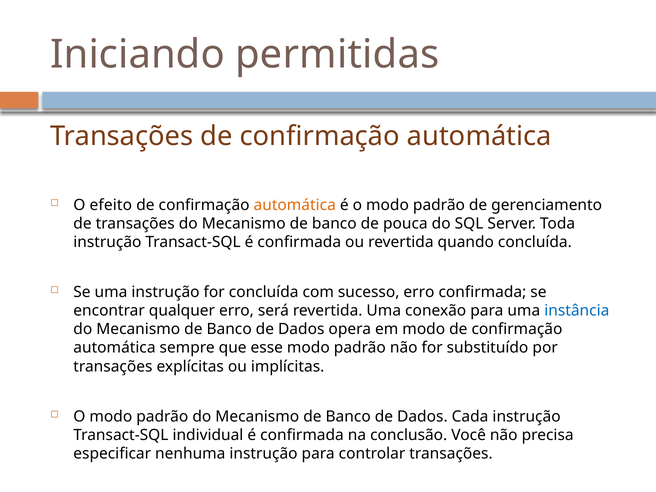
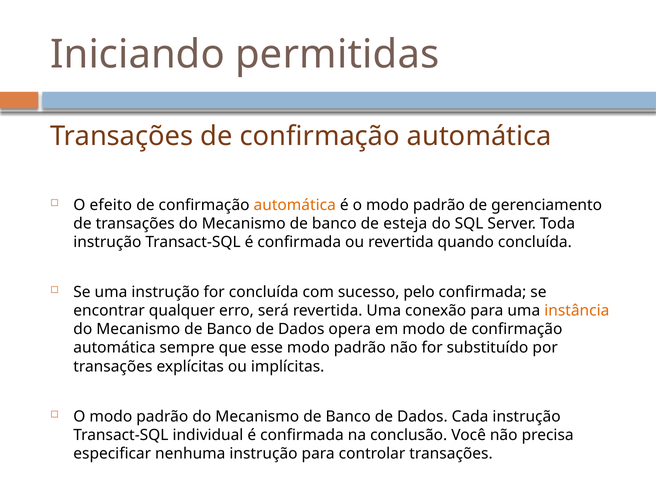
pouca: pouca -> esteja
sucesso erro: erro -> pelo
instância colour: blue -> orange
